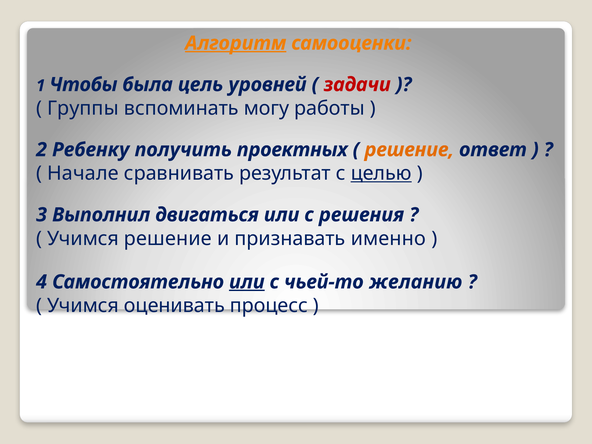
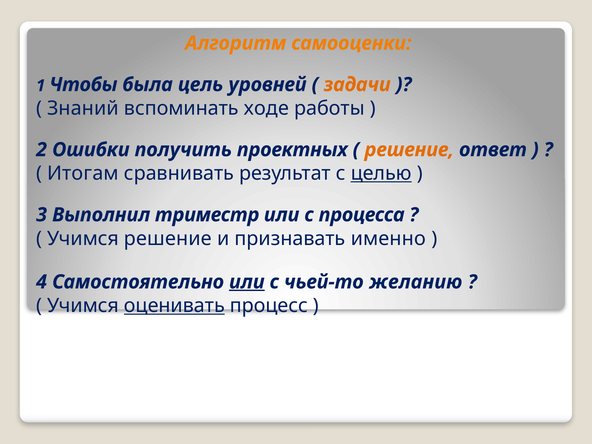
Алгоритм underline: present -> none
задачи colour: red -> orange
Группы: Группы -> Знаний
могу: могу -> ходе
Ребенку: Ребенку -> Ошибки
Начале: Начале -> Итогам
двигаться: двигаться -> триместр
решения: решения -> процесса
оценивать underline: none -> present
